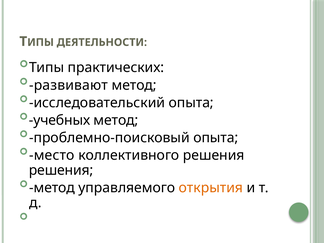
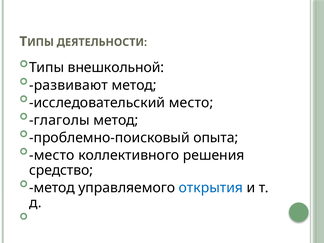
практических: практических -> внешкольной
исследовательский опыта: опыта -> место
учебных: учебных -> глаголы
решения at (61, 170): решения -> средство
открытия colour: orange -> blue
